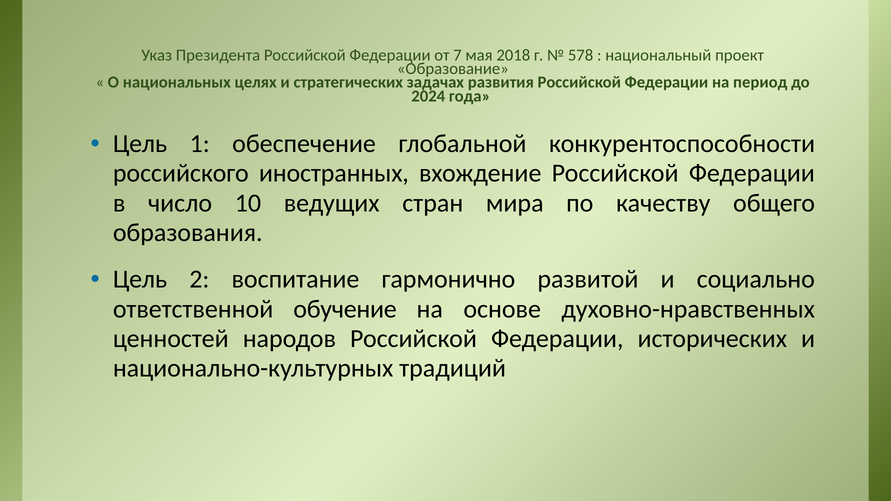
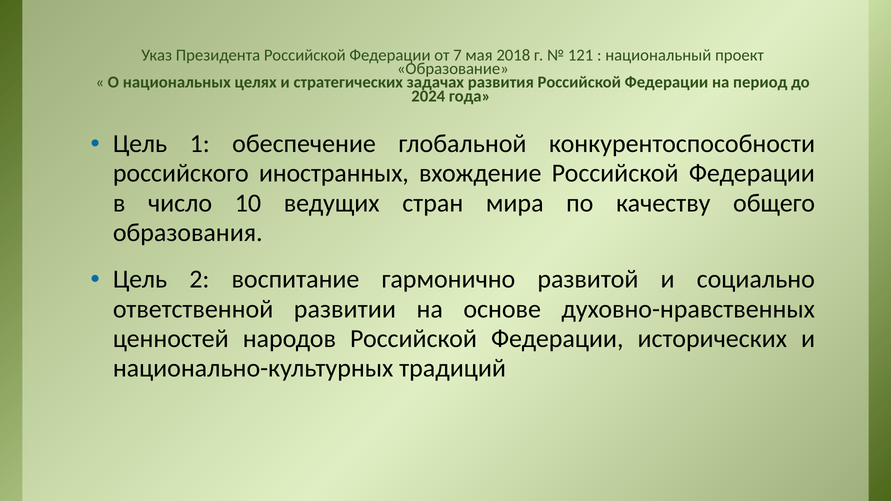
578: 578 -> 121
обучение: обучение -> развитии
